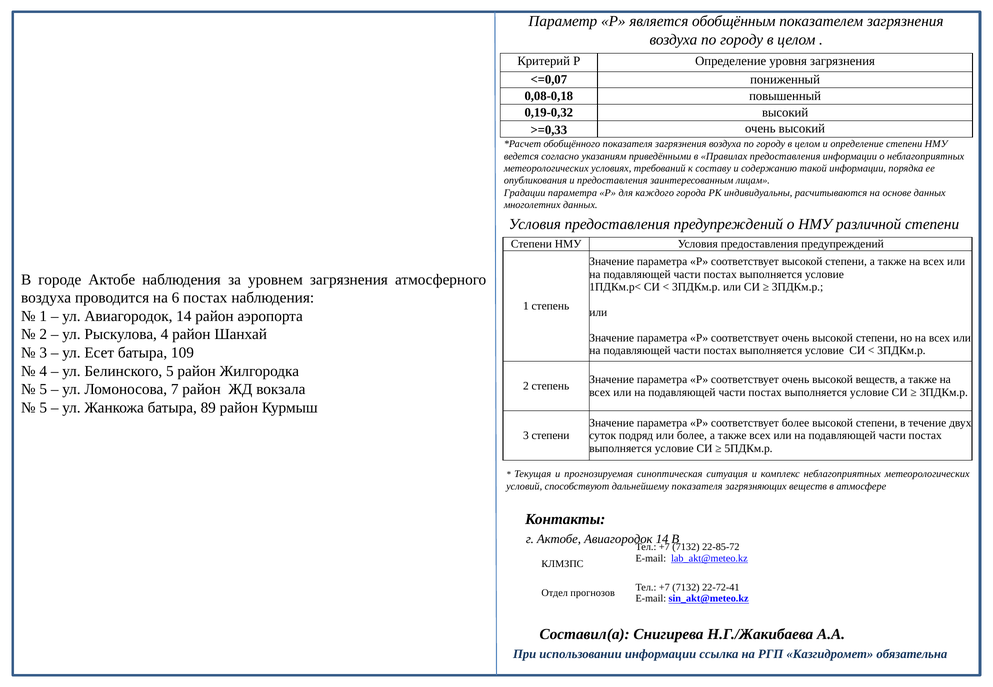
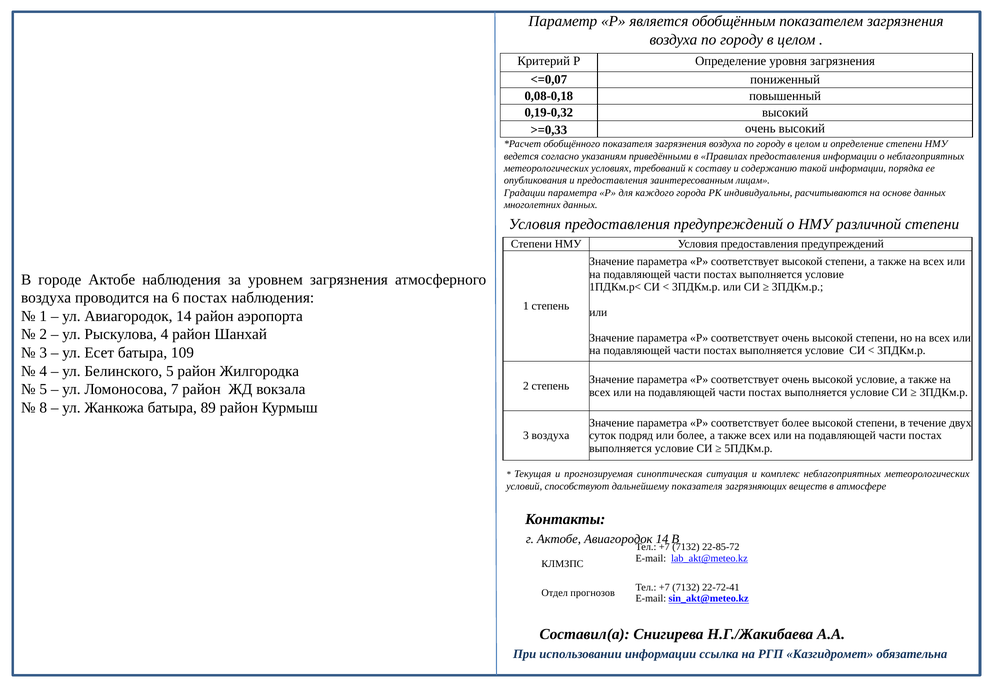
высокой веществ: веществ -> условие
5 at (43, 408): 5 -> 8
3 степени: степени -> воздуха
